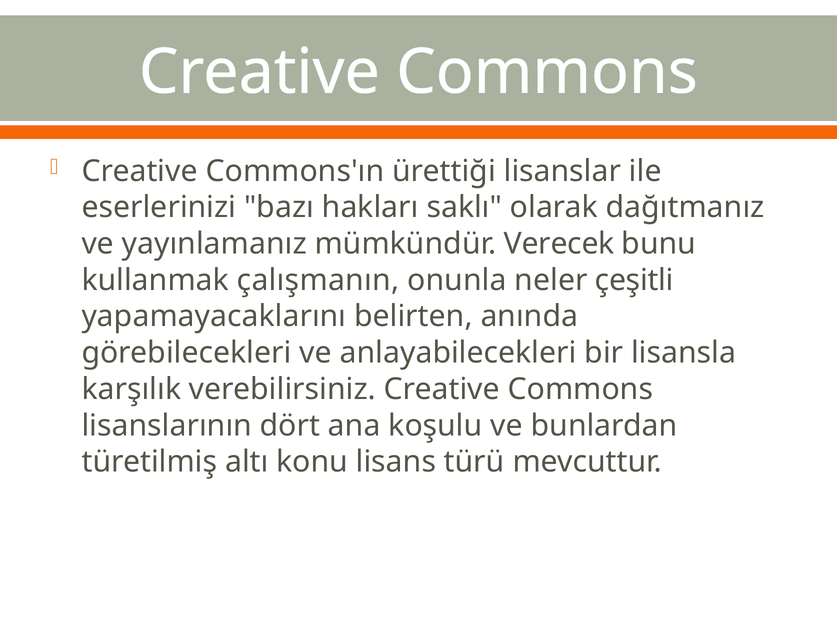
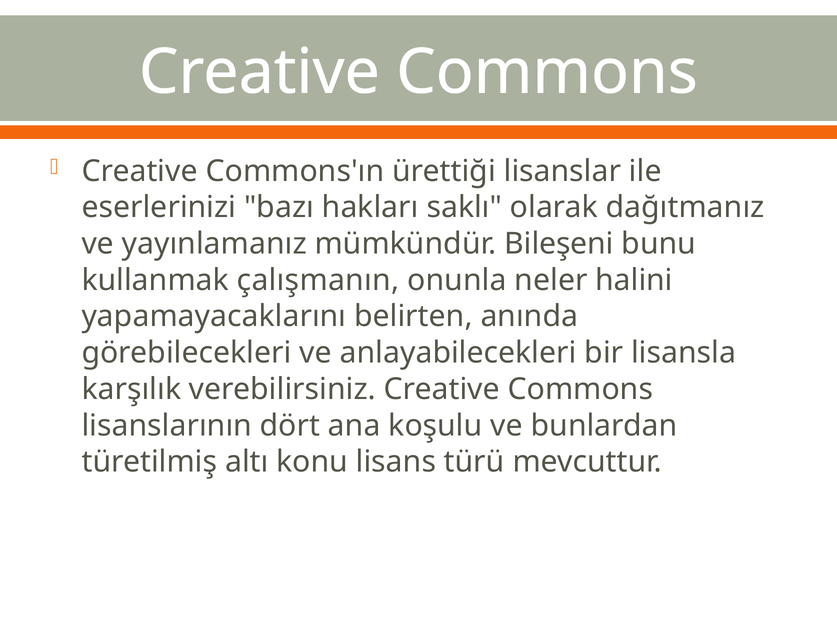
Verecek: Verecek -> Bileşeni
çeşitli: çeşitli -> halini
